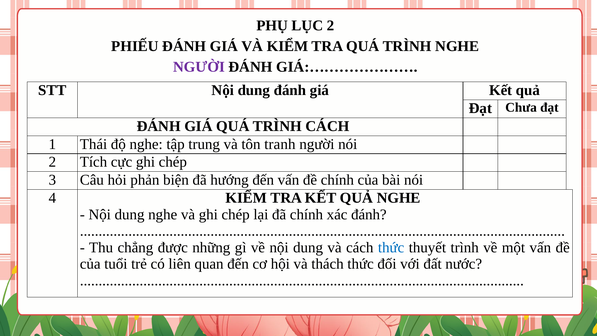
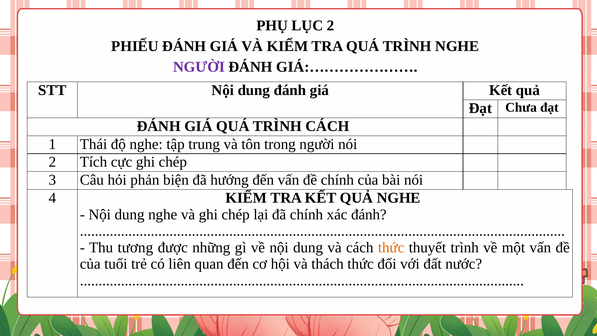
tranh: tranh -> trong
chẳng: chẳng -> tương
thức at (391, 247) colour: blue -> orange
